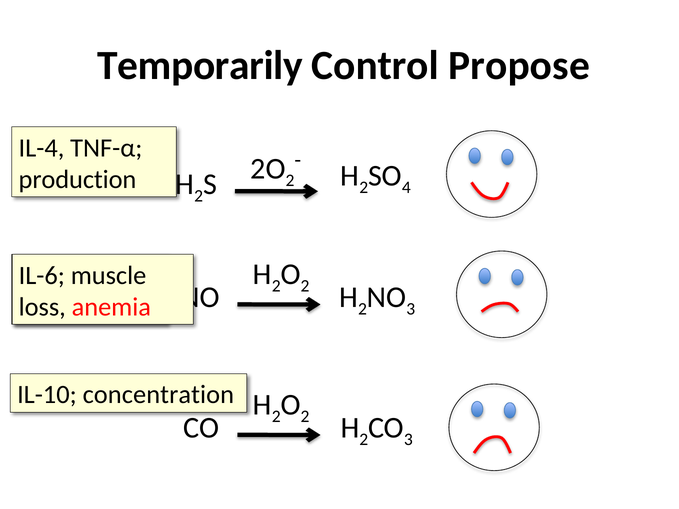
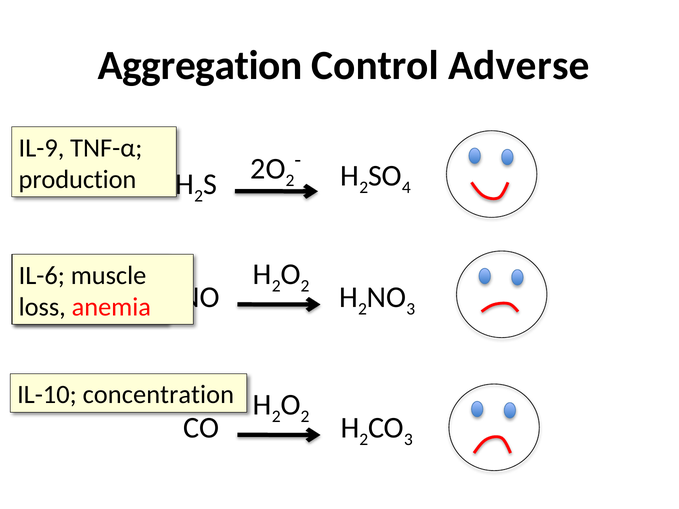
Temporarily: Temporarily -> Aggregation
Propose: Propose -> Adverse
IL-4: IL-4 -> IL-9
